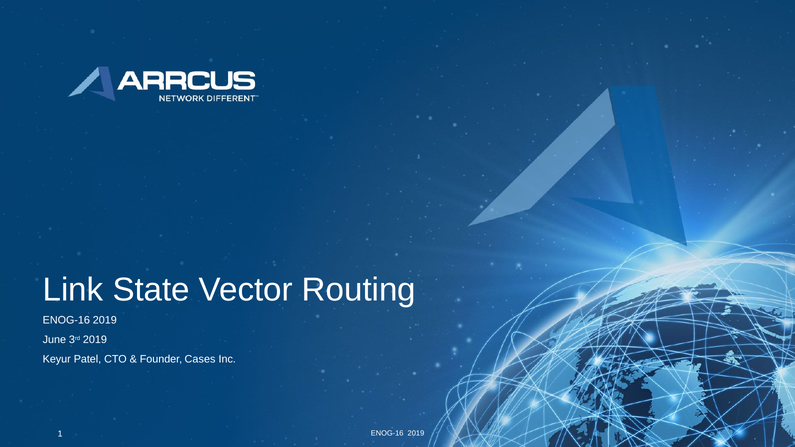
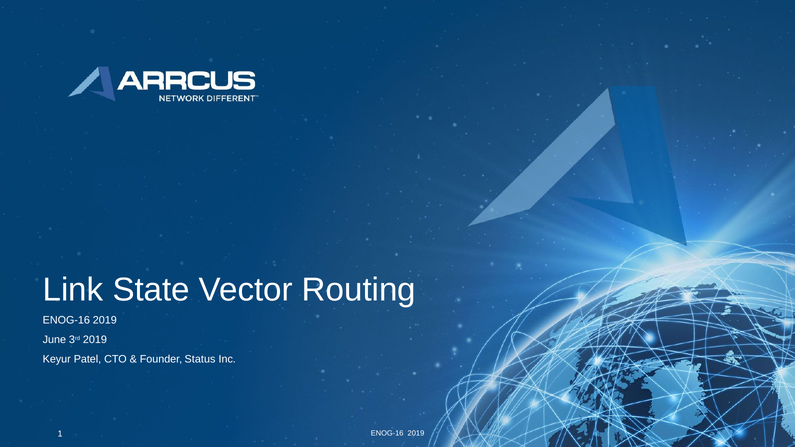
Cases: Cases -> Status
